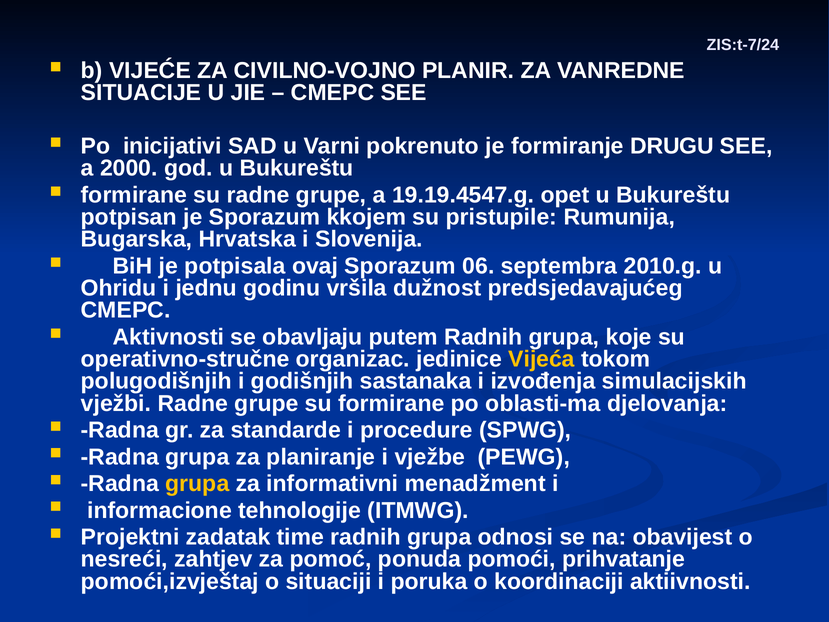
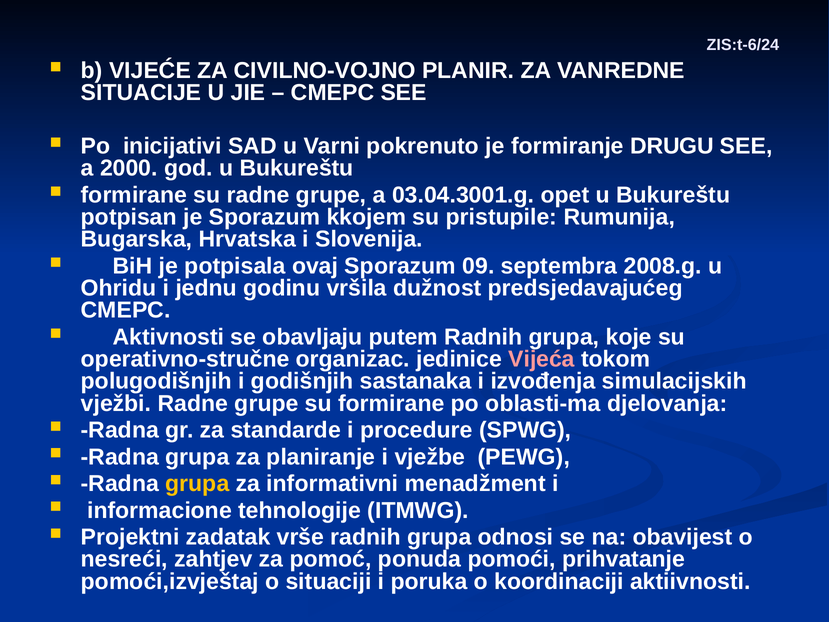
ZIS:t-7/24: ZIS:t-7/24 -> ZIS:t-6/24
19.19.4547.g: 19.19.4547.g -> 03.04.3001.g
06: 06 -> 09
2010.g: 2010.g -> 2008.g
Vijeća colour: yellow -> pink
time: time -> vrše
